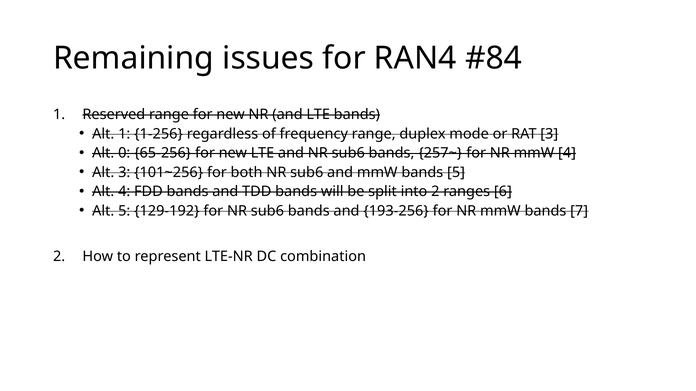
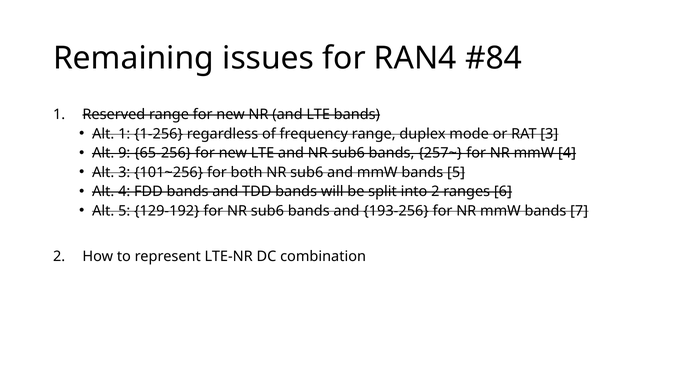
0: 0 -> 9
